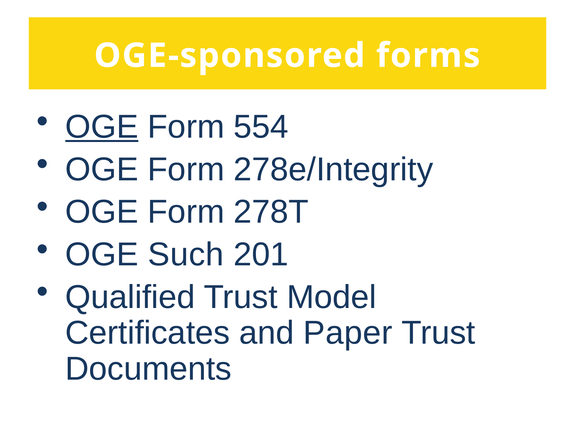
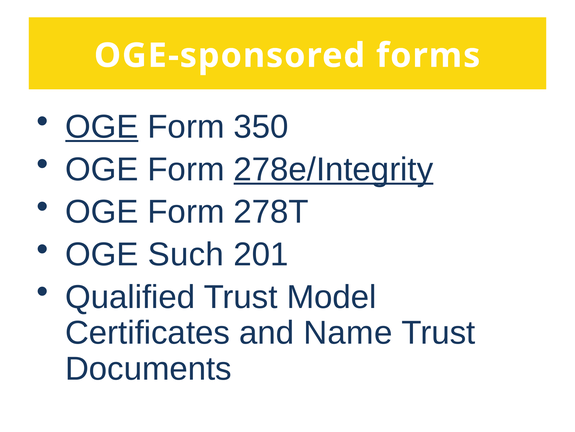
554: 554 -> 350
278e/Integrity underline: none -> present
Paper: Paper -> Name
